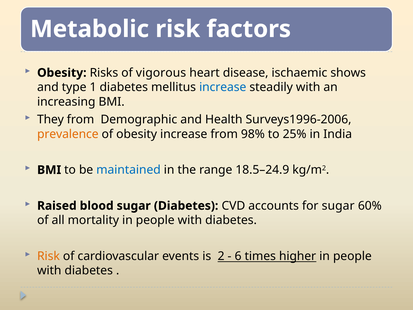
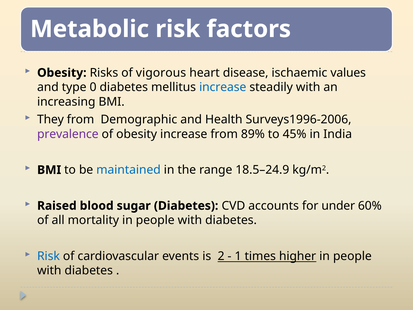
shows: shows -> values
1: 1 -> 0
prevalence colour: orange -> purple
98%: 98% -> 89%
25%: 25% -> 45%
for sugar: sugar -> under
Risk at (48, 256) colour: orange -> blue
6: 6 -> 1
